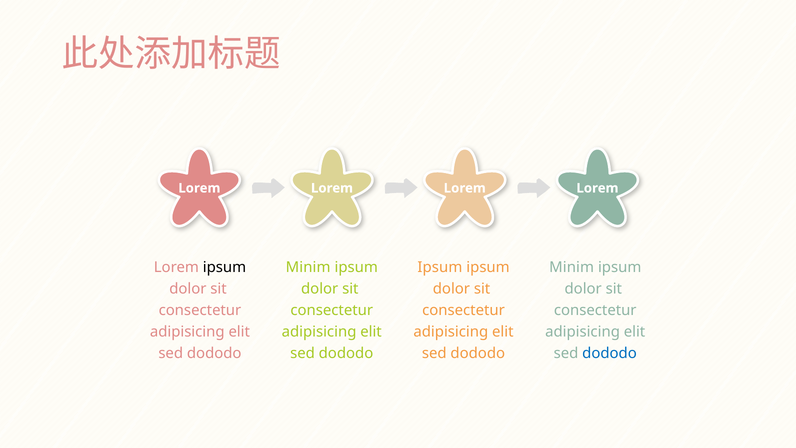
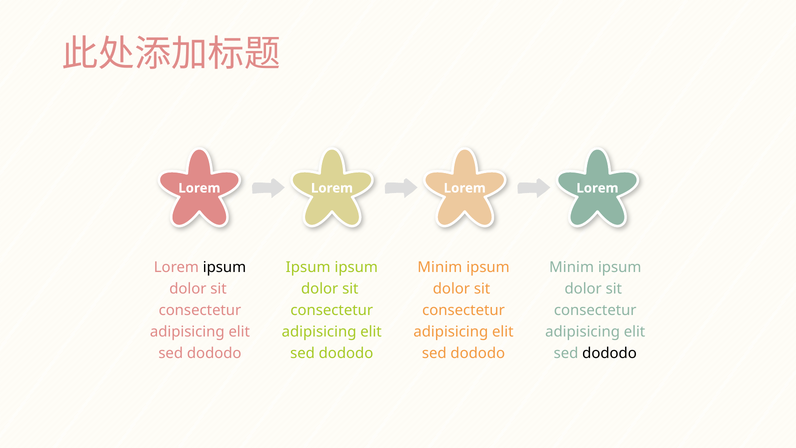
Minim at (308, 267): Minim -> Ipsum
Ipsum at (440, 267): Ipsum -> Minim
dododo at (610, 353) colour: blue -> black
